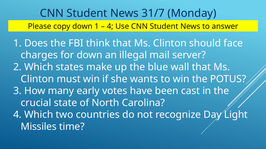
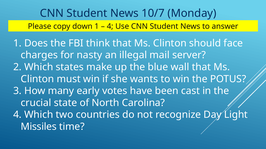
31/7: 31/7 -> 10/7
for down: down -> nasty
